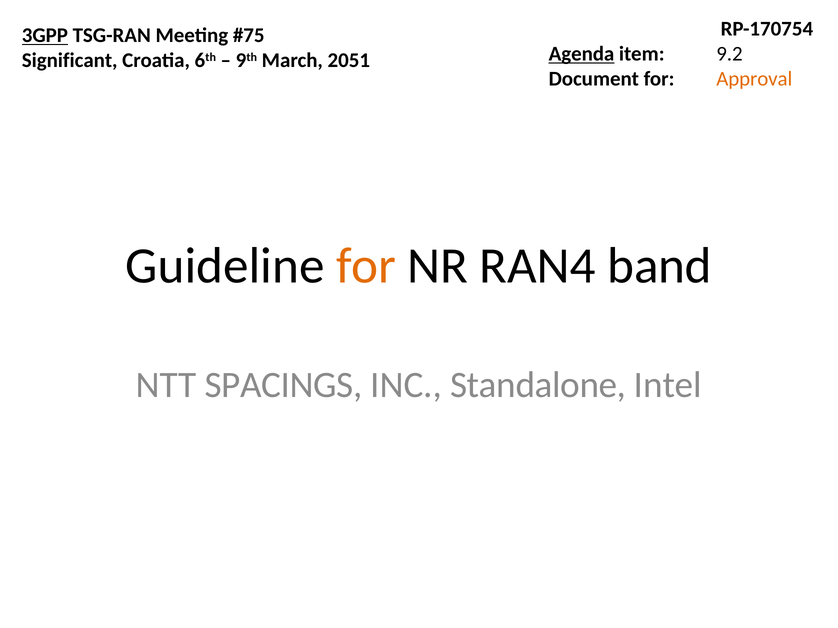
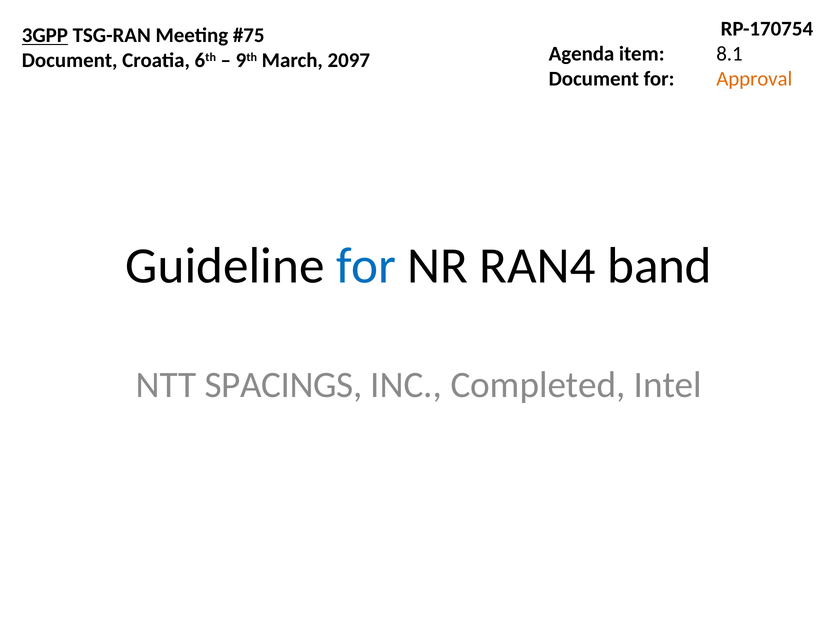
Agenda underline: present -> none
9.2: 9.2 -> 8.1
Significant at (70, 61): Significant -> Document
2051: 2051 -> 2097
for at (366, 266) colour: orange -> blue
Standalone: Standalone -> Completed
